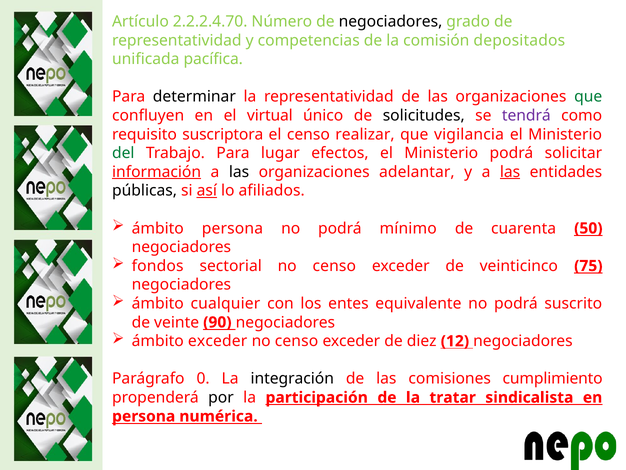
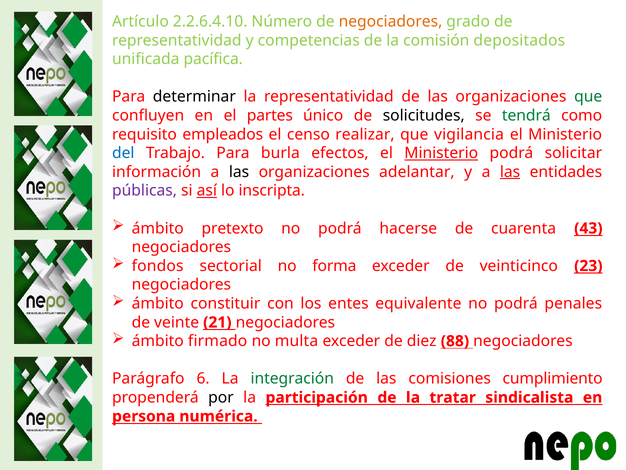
2.2.2.4.70: 2.2.2.4.70 -> 2.2.6.4.10
negociadores at (390, 22) colour: black -> orange
virtual: virtual -> partes
tendrá colour: purple -> green
suscriptora: suscriptora -> empleados
del colour: green -> blue
lugar: lugar -> burla
Ministerio at (441, 153) underline: none -> present
información underline: present -> none
públicas colour: black -> purple
afiliados: afiliados -> inscripta
ámbito persona: persona -> pretexto
mínimo: mínimo -> hacerse
50: 50 -> 43
sectorial no censo: censo -> forma
75: 75 -> 23
cualquier: cualquier -> constituir
suscrito: suscrito -> penales
90: 90 -> 21
ámbito exceder: exceder -> firmado
censo at (297, 341): censo -> multa
12: 12 -> 88
0: 0 -> 6
integración colour: black -> green
